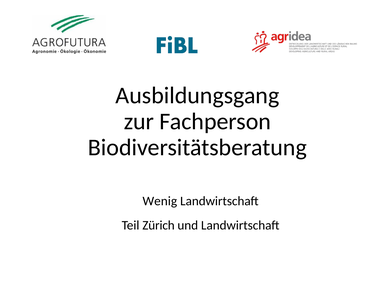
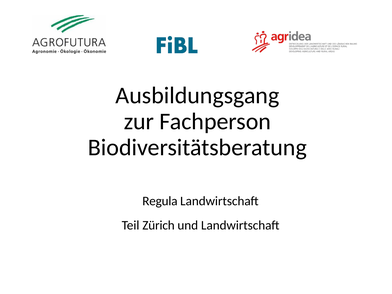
Wenig: Wenig -> Regula
